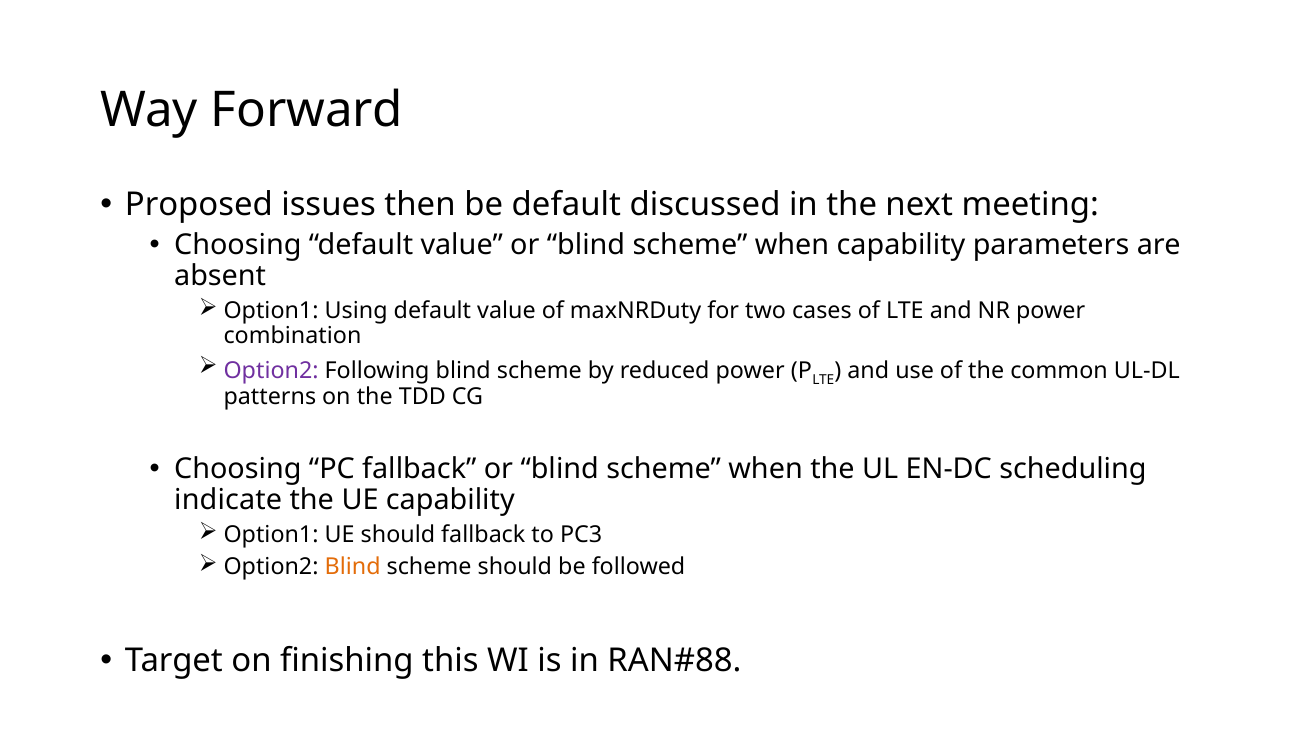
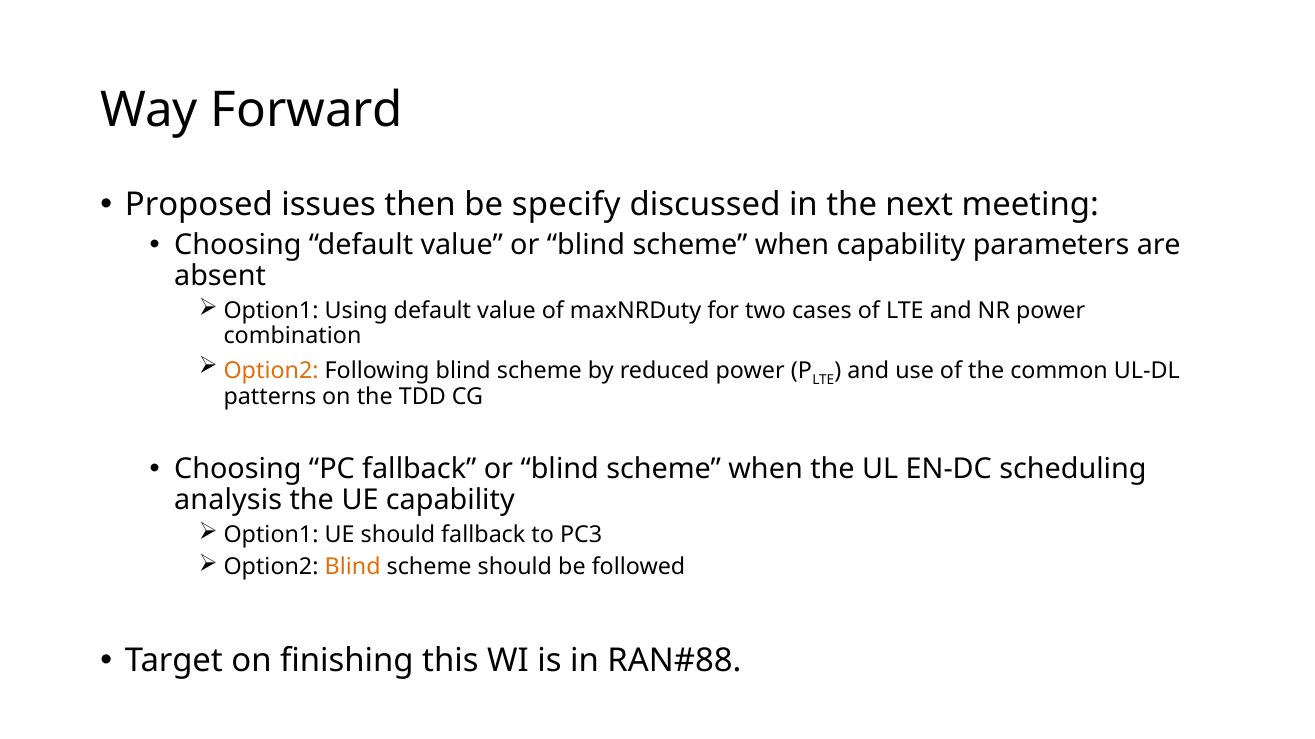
be default: default -> specify
Option2 at (271, 371) colour: purple -> orange
indicate: indicate -> analysis
